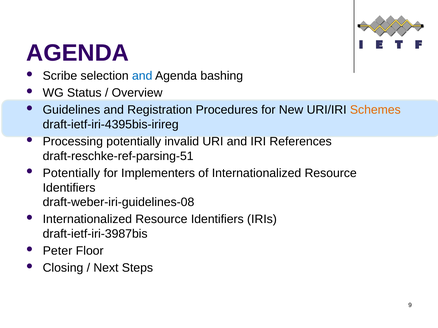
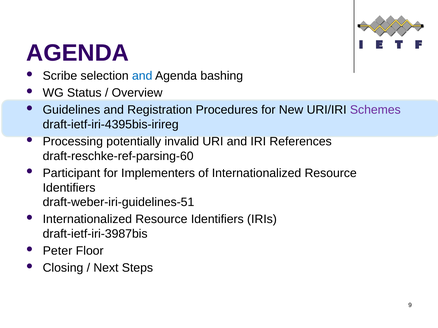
Schemes colour: orange -> purple
draft-reschke-ref-parsing-51: draft-reschke-ref-parsing-51 -> draft-reschke-ref-parsing-60
Potentially at (71, 173): Potentially -> Participant
draft-weber-iri-guidelines-08: draft-weber-iri-guidelines-08 -> draft-weber-iri-guidelines-51
